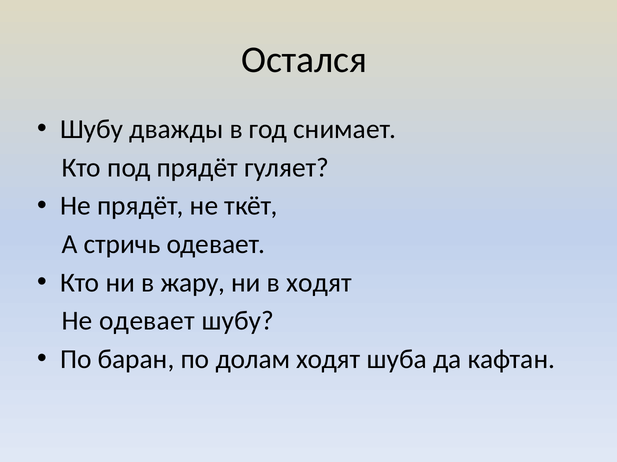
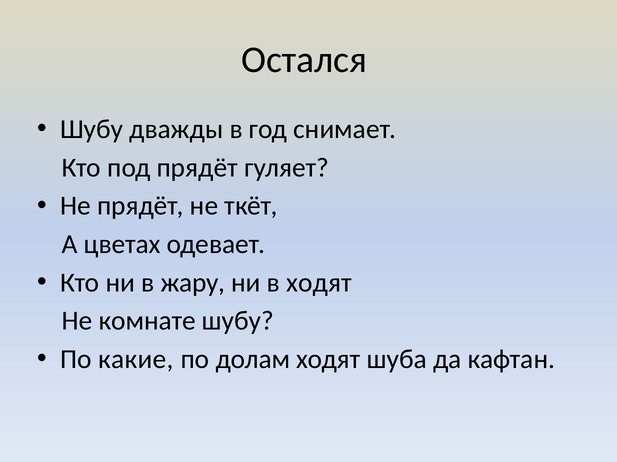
стричь: стричь -> цветах
Не одевает: одевает -> комнате
баран: баран -> какие
